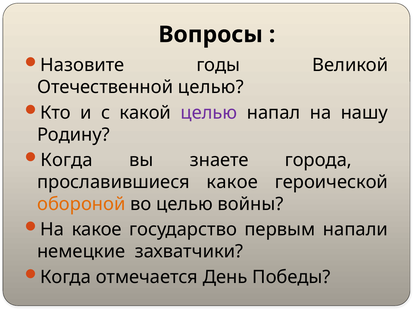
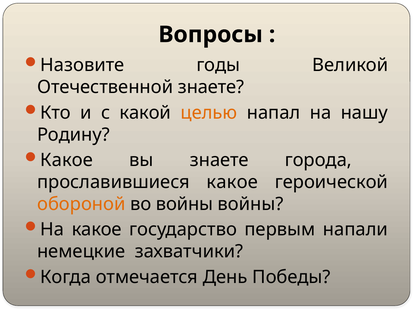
Отечественной целью: целью -> знаете
целью at (209, 113) colour: purple -> orange
Когда at (67, 160): Когда -> Какое
во целью: целью -> войны
